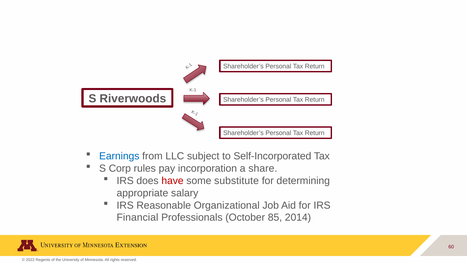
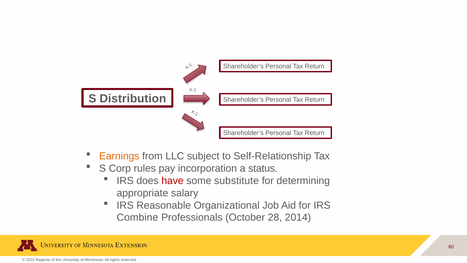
Riverwoods: Riverwoods -> Distribution
Earnings colour: blue -> orange
Self-Incorporated: Self-Incorporated -> Self-Relationship
share: share -> status
Financial: Financial -> Combine
85: 85 -> 28
